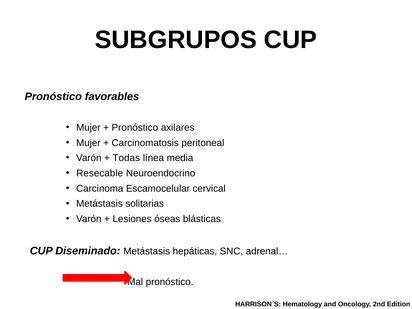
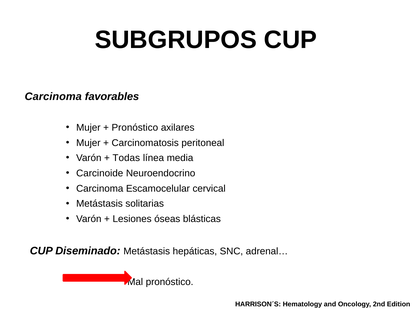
Pronóstico at (53, 97): Pronóstico -> Carcinoma
Resecable: Resecable -> Carcinoide
